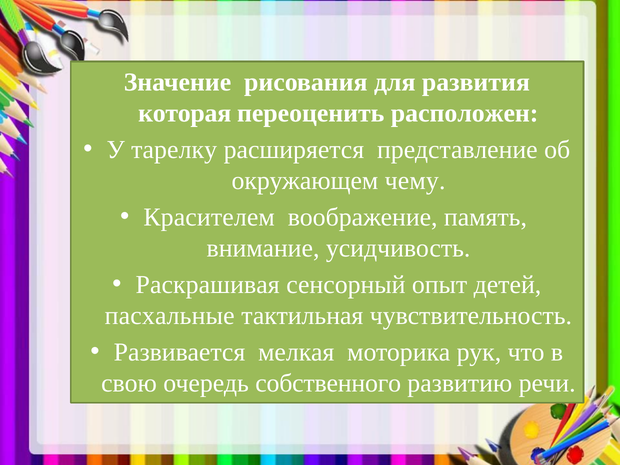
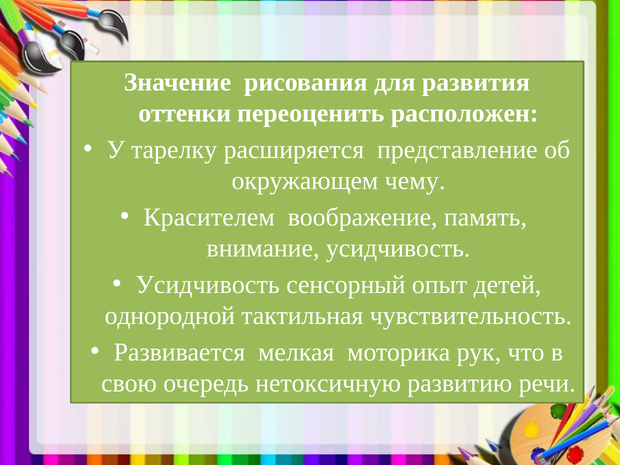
которая: которая -> оттенки
Раскрашивая at (208, 285): Раскрашивая -> Усидчивость
пасхальные: пасхальные -> однородной
собственного: собственного -> нетоксичную
